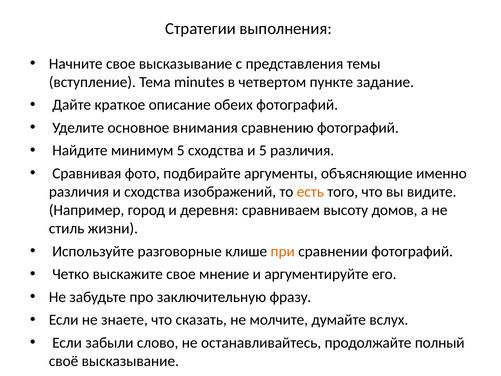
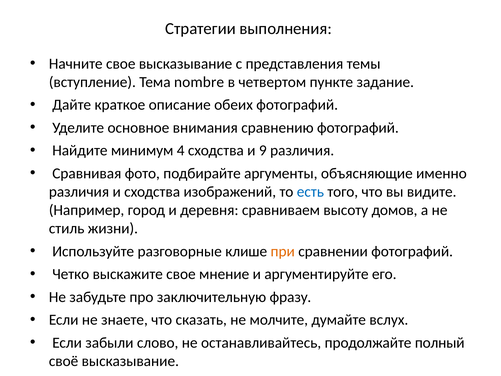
minutes: minutes -> nombre
минимум 5: 5 -> 4
и 5: 5 -> 9
есть colour: orange -> blue
